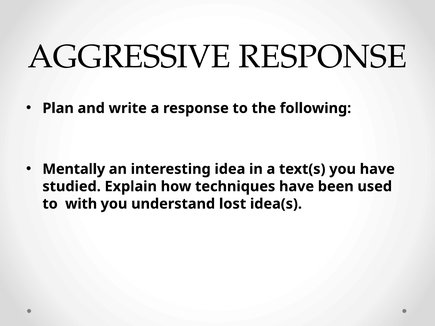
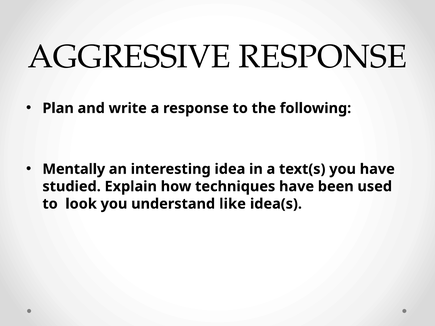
with: with -> look
lost: lost -> like
